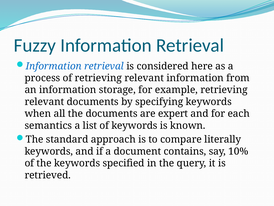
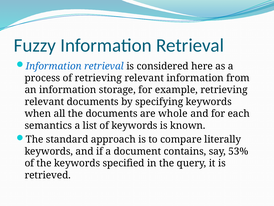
expert: expert -> whole
10%: 10% -> 53%
